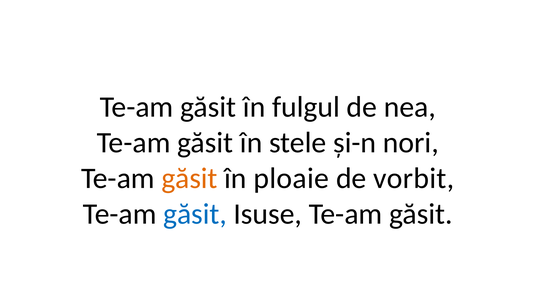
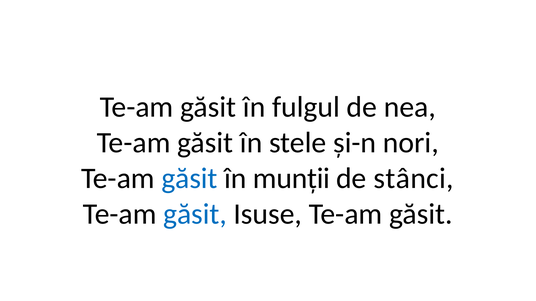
găsit at (189, 179) colour: orange -> blue
ploaie: ploaie -> munții
vorbit: vorbit -> stânci
